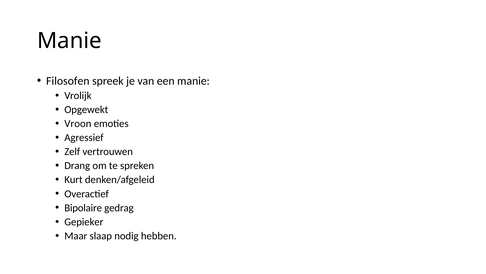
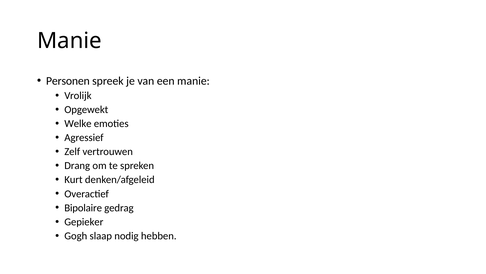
Filosofen: Filosofen -> Personen
Vroon: Vroon -> Welke
Maar: Maar -> Gogh
